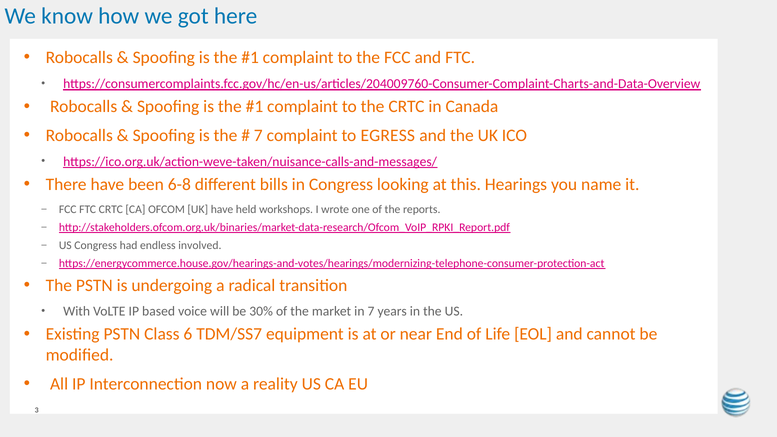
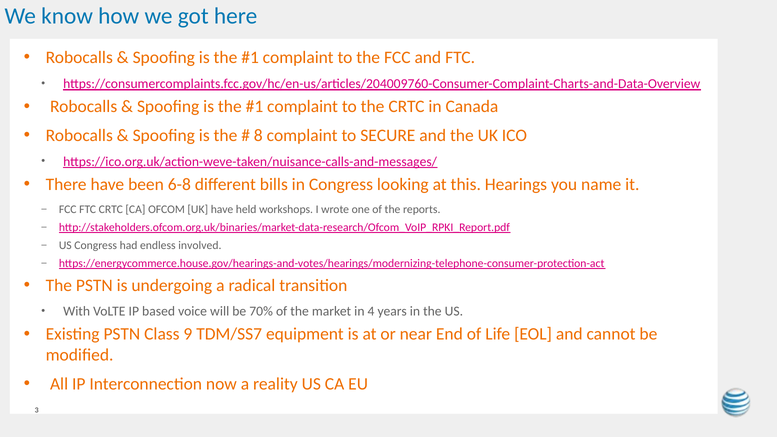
7 at (258, 135): 7 -> 8
EGRESS: EGRESS -> SECURE
30%: 30% -> 70%
in 7: 7 -> 4
6: 6 -> 9
